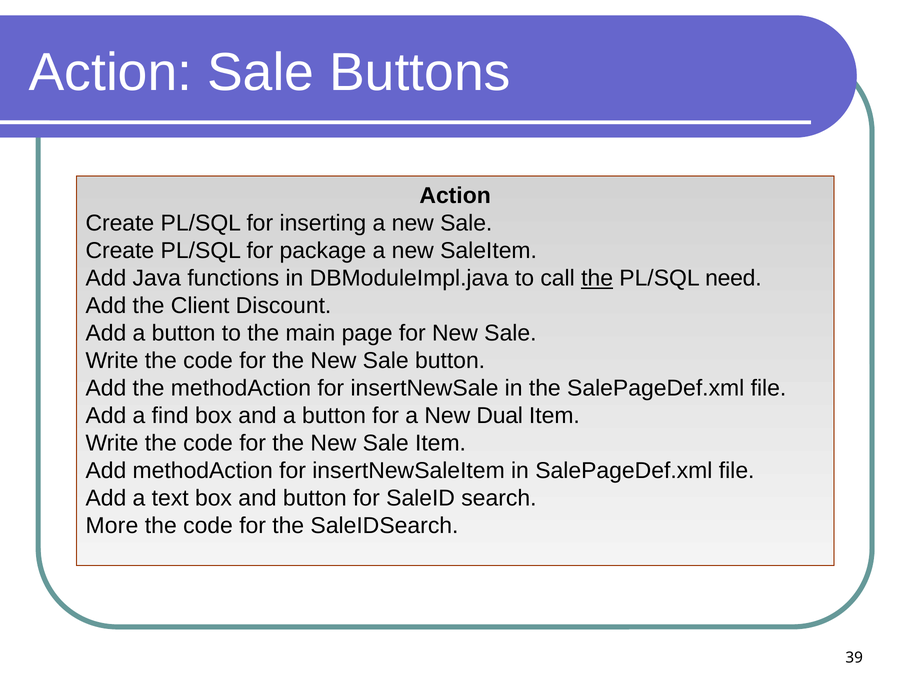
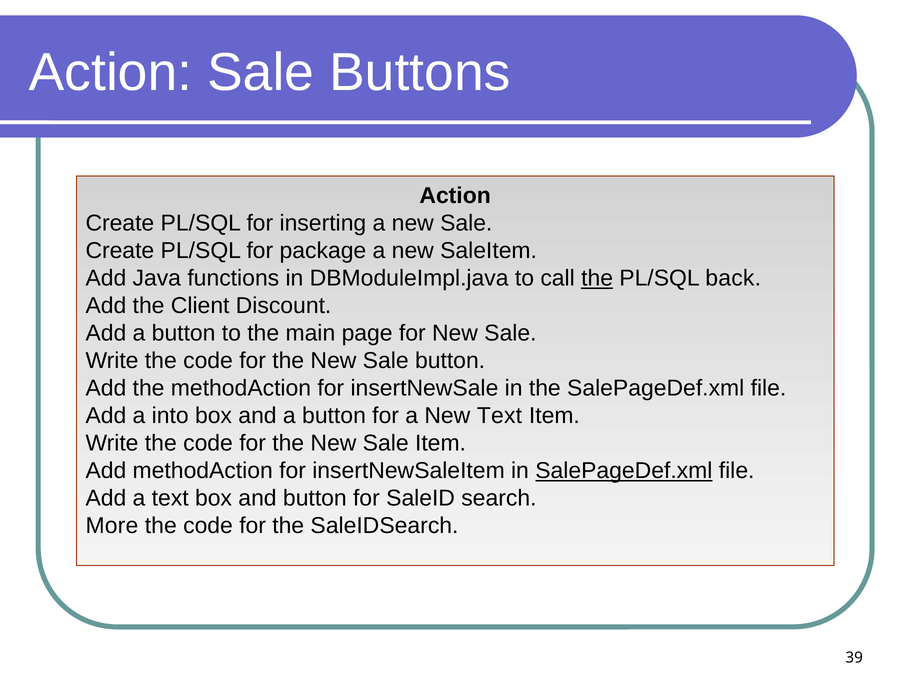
need: need -> back
find: find -> into
New Dual: Dual -> Text
SalePageDef.xml at (624, 471) underline: none -> present
